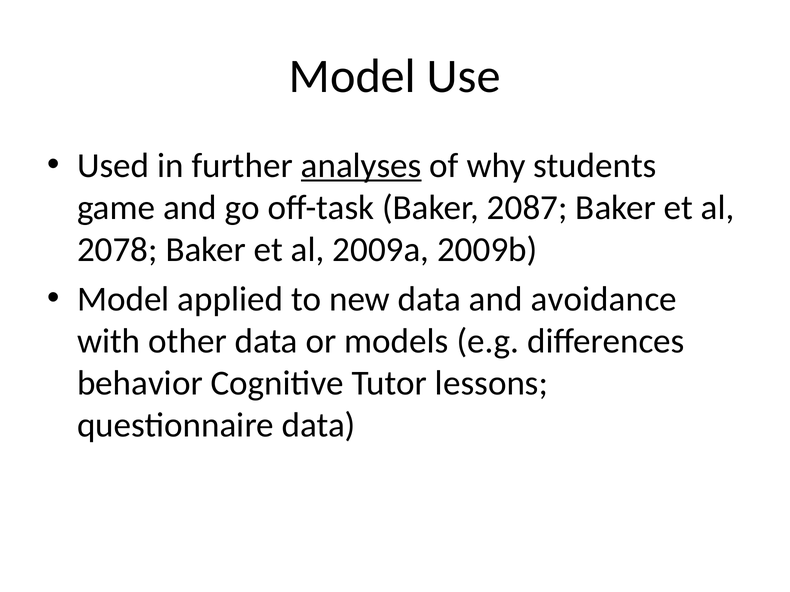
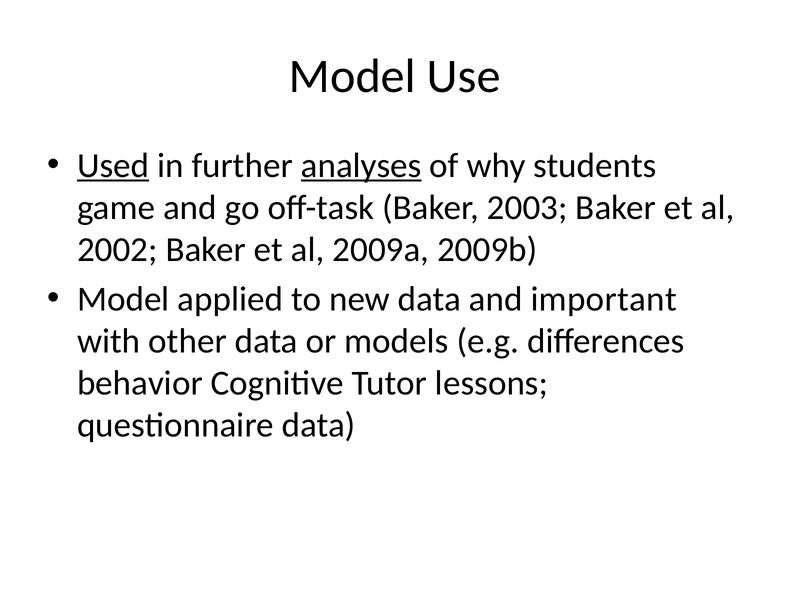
Used underline: none -> present
2087: 2087 -> 2003
2078: 2078 -> 2002
avoidance: avoidance -> important
